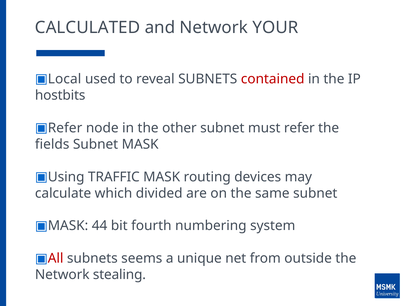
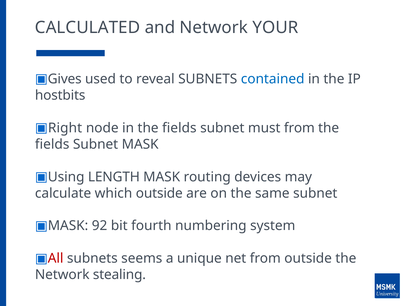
Local: Local -> Gives
contained colour: red -> blue
Refer at (65, 128): Refer -> Right
in the other: other -> fields
must refer: refer -> from
TRAFFIC: TRAFFIC -> LENGTH
which divided: divided -> outside
44: 44 -> 92
